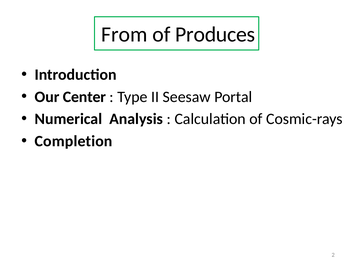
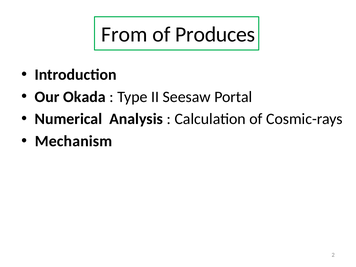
Center: Center -> Okada
Completion: Completion -> Mechanism
